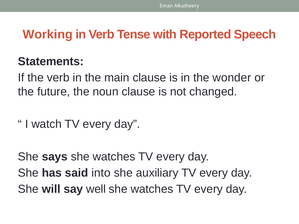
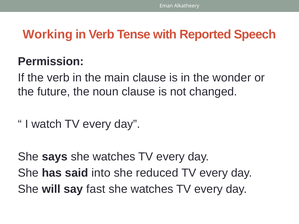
Statements: Statements -> Permission
auxiliary: auxiliary -> reduced
well: well -> fast
